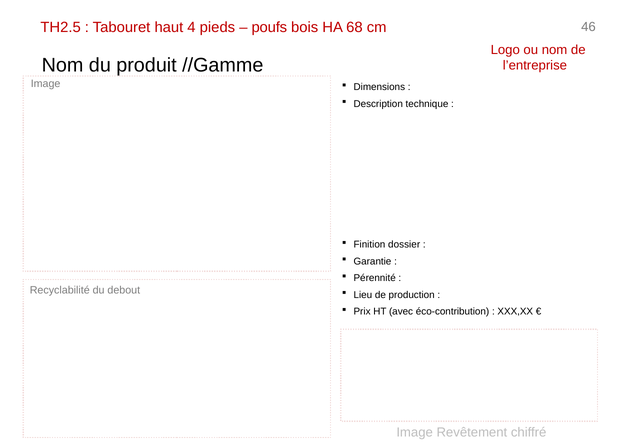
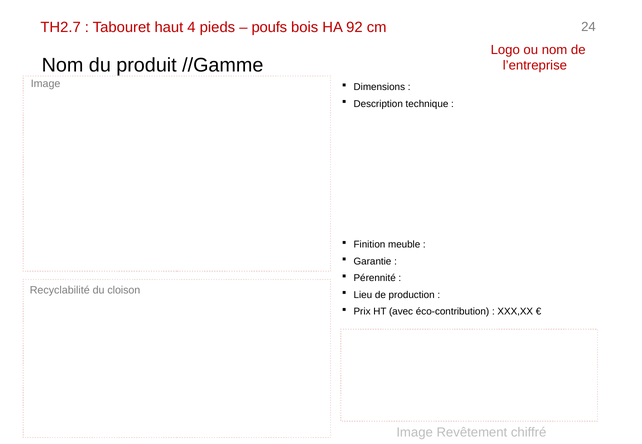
TH2.5: TH2.5 -> TH2.7
68: 68 -> 92
46: 46 -> 24
dossier: dossier -> meuble
debout: debout -> cloison
